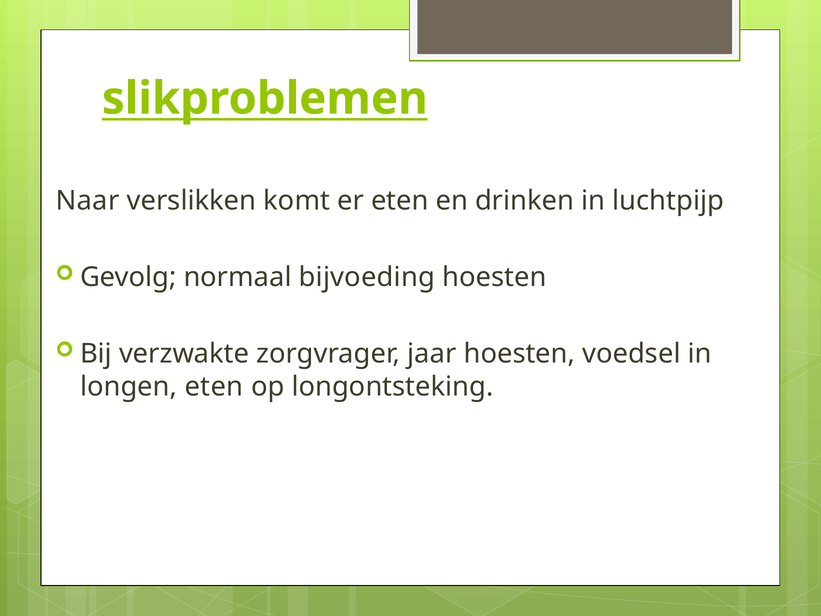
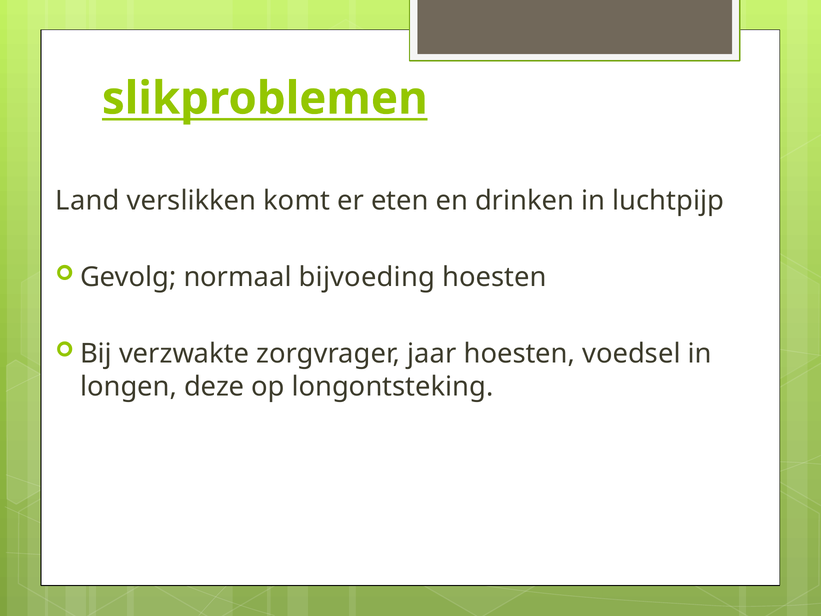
Naar: Naar -> Land
longen eten: eten -> deze
